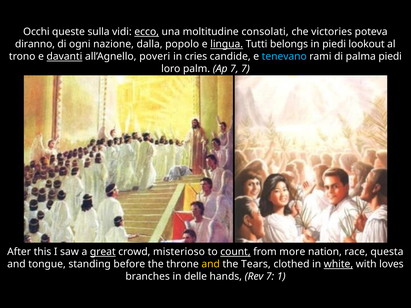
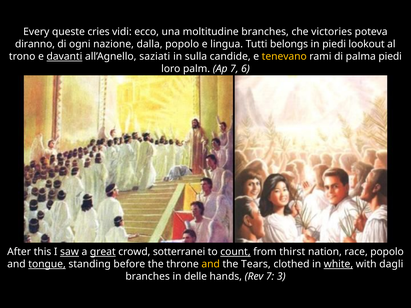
Occhi: Occhi -> Every
sulla: sulla -> cries
ecco underline: present -> none
moltitudine consolati: consolati -> branches
lingua underline: present -> none
poveri: poveri -> saziati
cries: cries -> sulla
tenevano colour: light blue -> yellow
7 7: 7 -> 6
saw underline: none -> present
misterioso: misterioso -> sotterranei
more: more -> thirst
race questa: questa -> popolo
tongue underline: none -> present
loves: loves -> dagli
1: 1 -> 3
